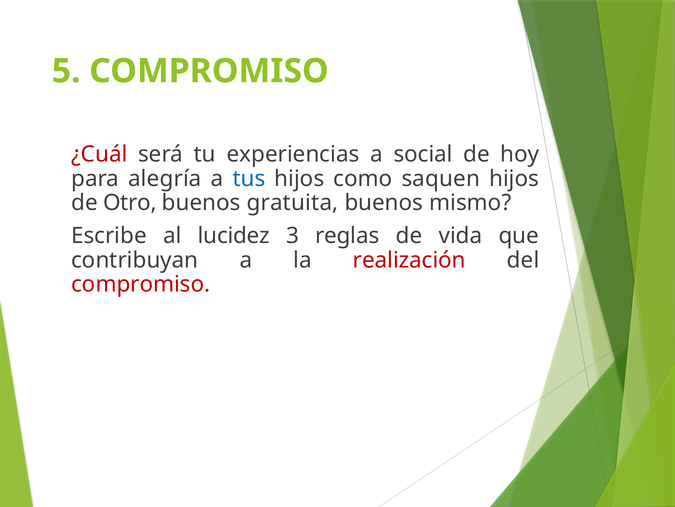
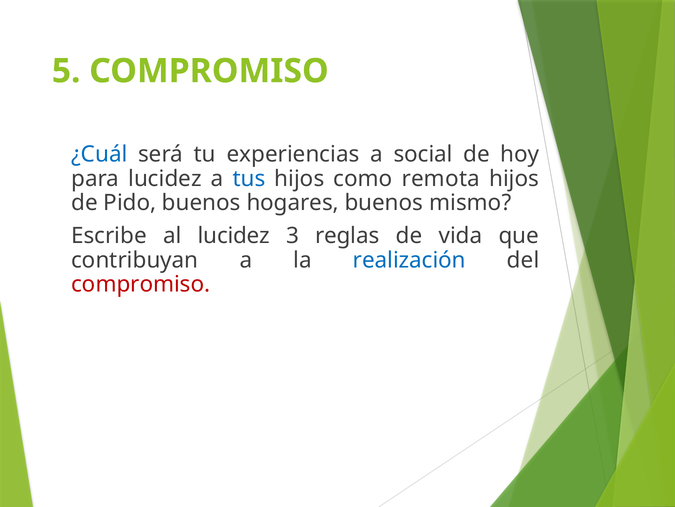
¿Cuál colour: red -> blue
para alegría: alegría -> lucidez
saquen: saquen -> remota
Otro: Otro -> Pido
gratuita: gratuita -> hogares
realización colour: red -> blue
